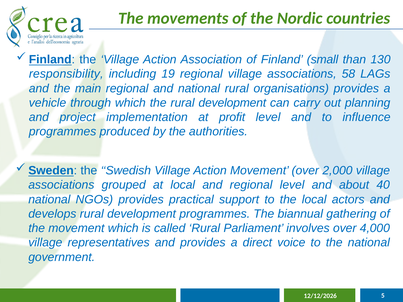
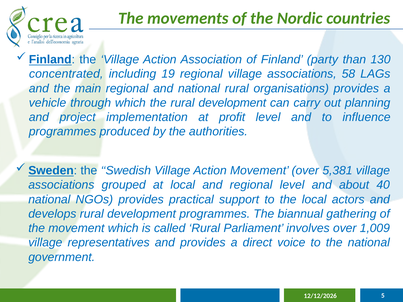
small: small -> party
responsibility: responsibility -> concentrated
2,000: 2,000 -> 5,381
4,000: 4,000 -> 1,009
